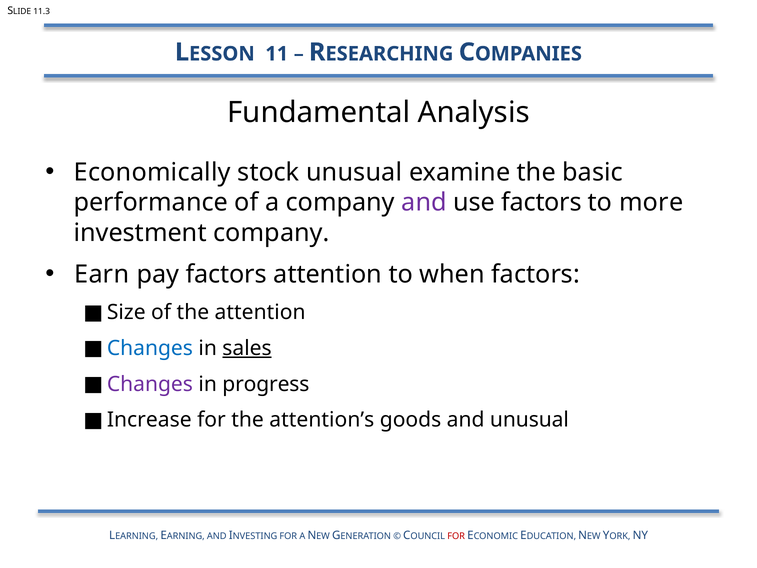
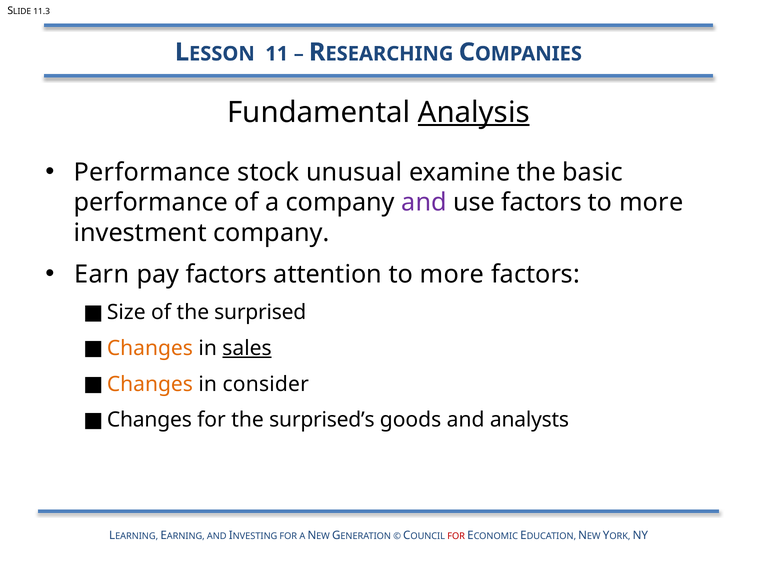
Analysis underline: none -> present
Economically at (152, 172): Economically -> Performance
attention to when: when -> more
the attention: attention -> surprised
Changes at (150, 348) colour: blue -> orange
Changes at (150, 384) colour: purple -> orange
progress: progress -> consider
Increase at (149, 420): Increase -> Changes
attention’s: attention’s -> surprised’s
and unusual: unusual -> analysts
